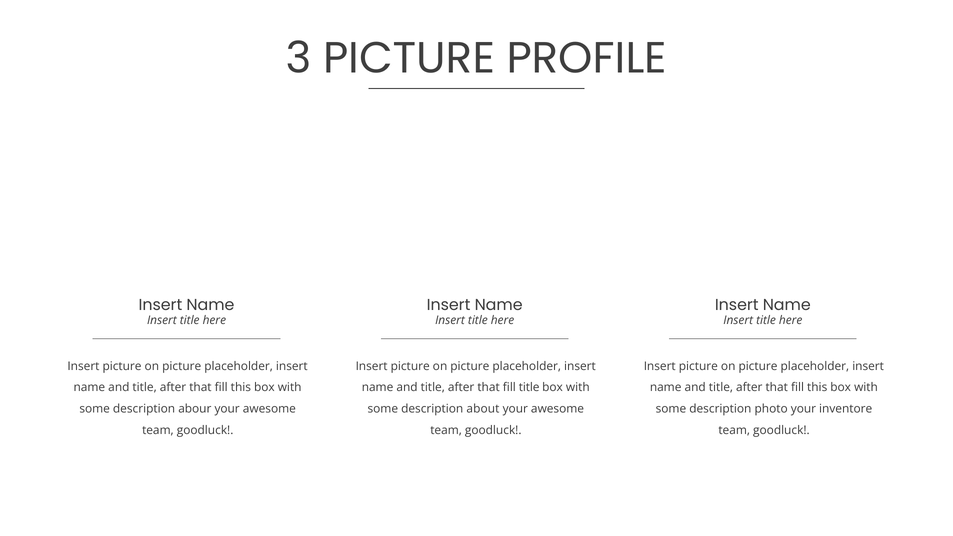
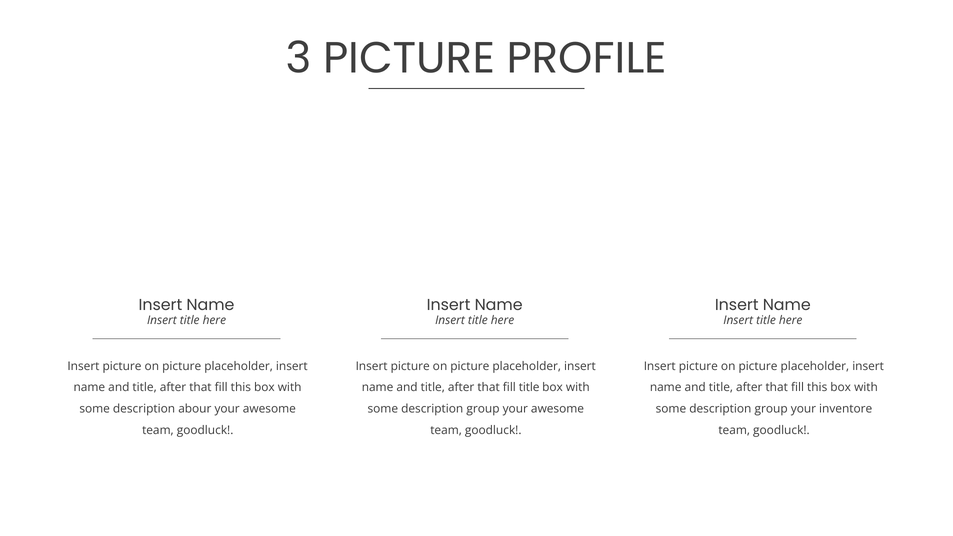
about at (483, 409): about -> group
photo at (771, 409): photo -> group
